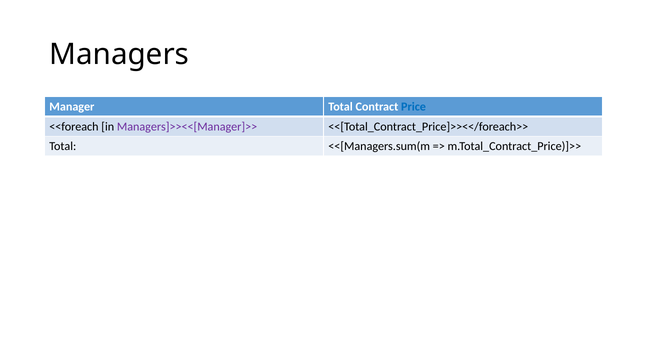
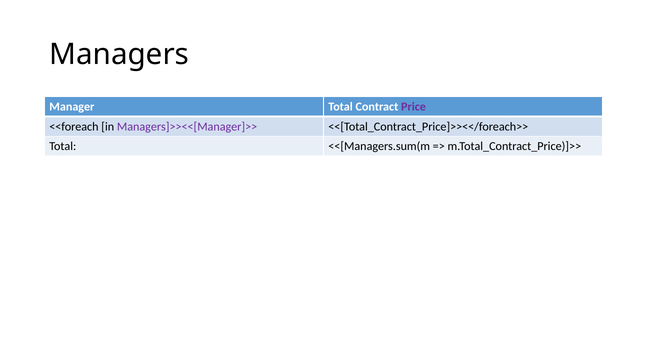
Price colour: blue -> purple
